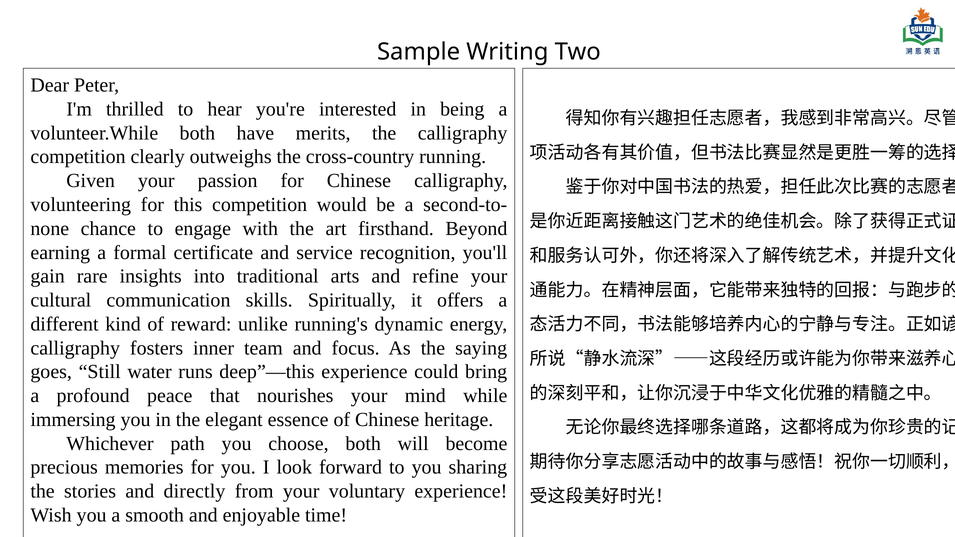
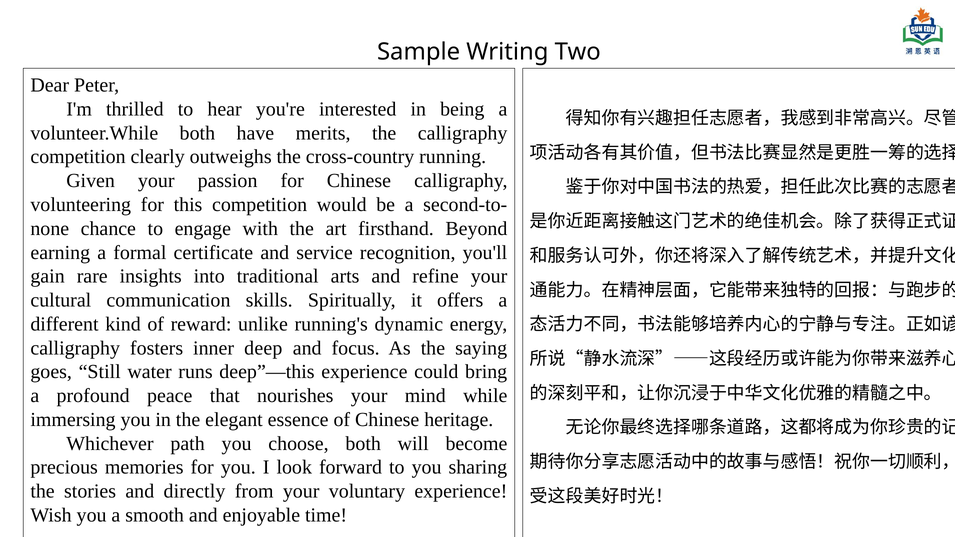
team: team -> deep
